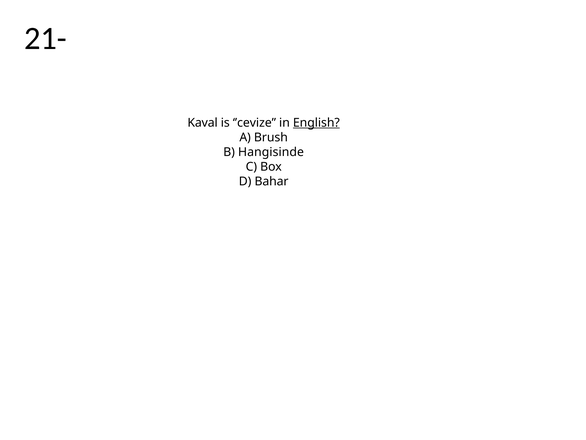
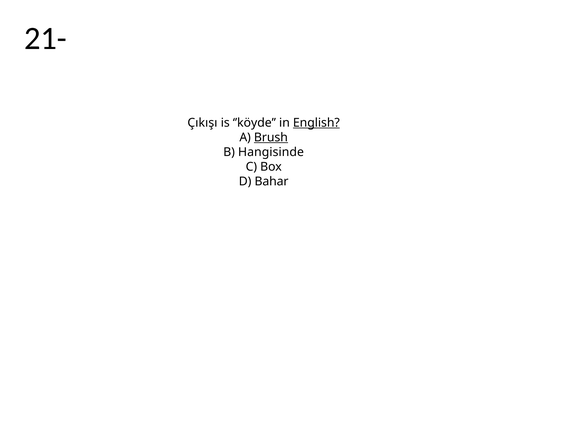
Kaval: Kaval -> Çıkışı
’cevize: ’cevize -> ’köyde
Brush underline: none -> present
